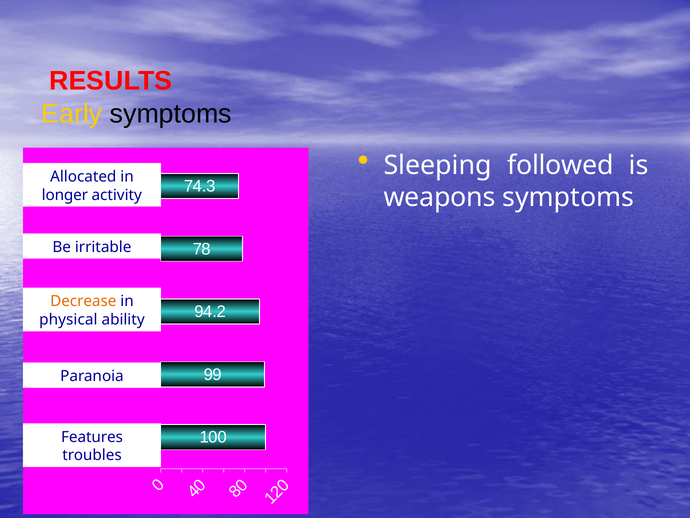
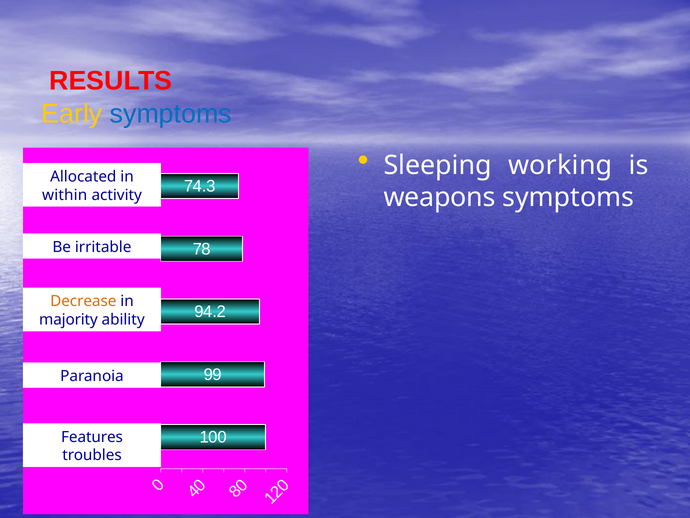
symptoms at (171, 114) colour: black -> blue
followed: followed -> working
longer: longer -> within
physical: physical -> majority
